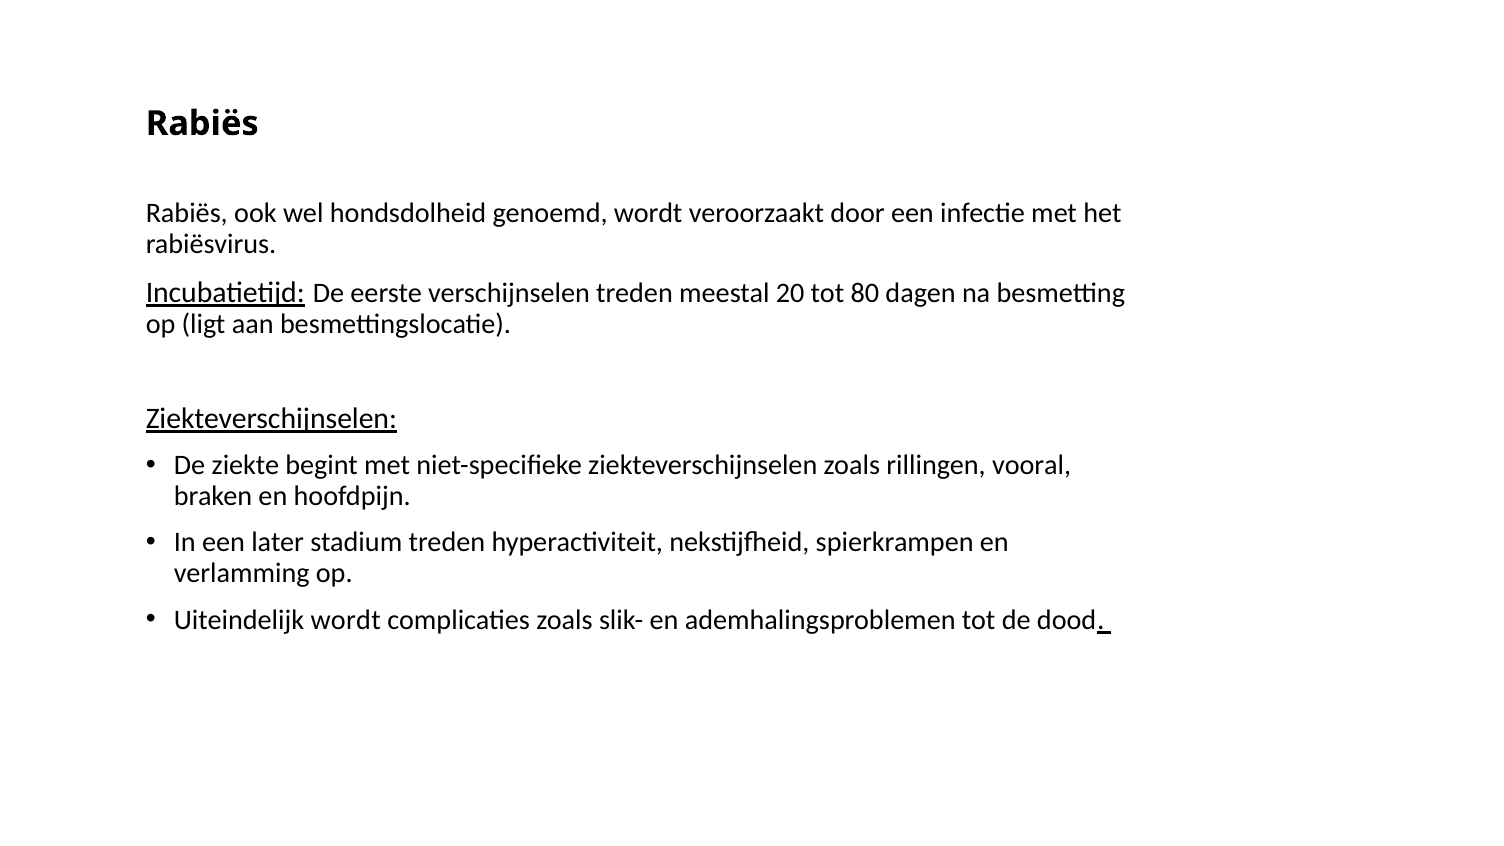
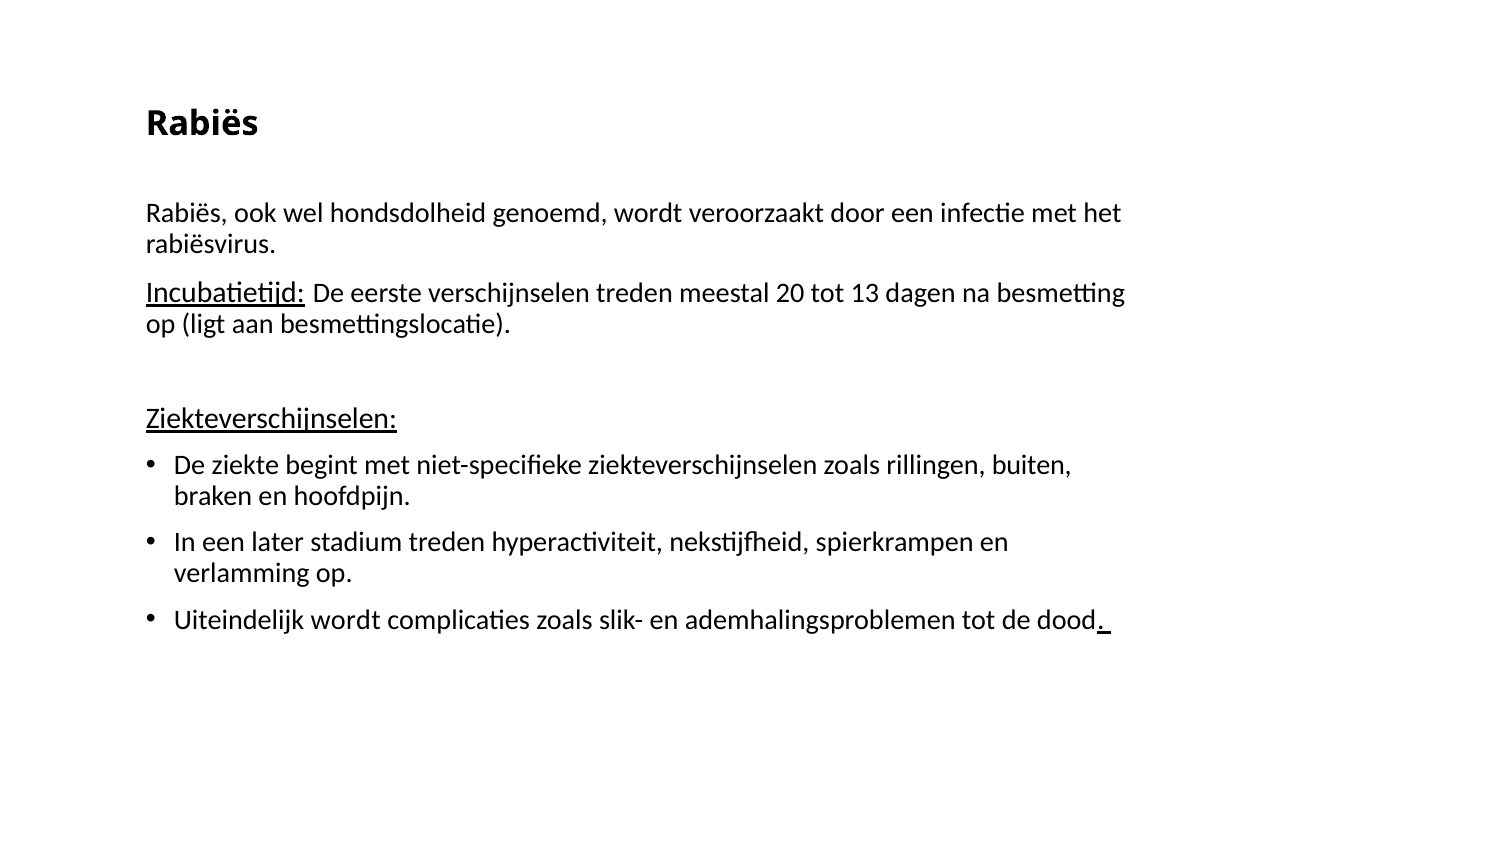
80: 80 -> 13
vooral: vooral -> buiten
